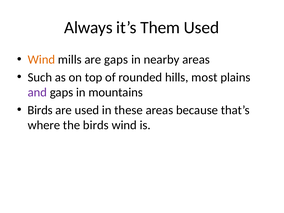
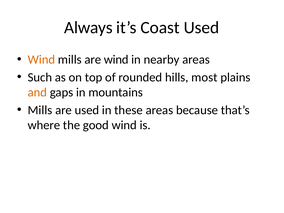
Them: Them -> Coast
are gaps: gaps -> wind
and colour: purple -> orange
Birds at (40, 110): Birds -> Mills
the birds: birds -> good
